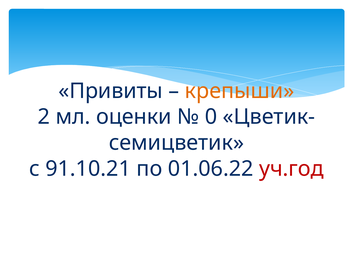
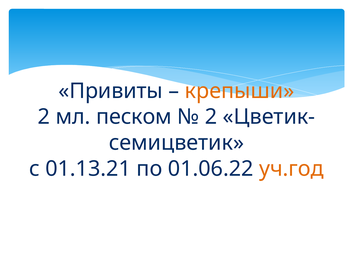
оценки: оценки -> песком
0 at (211, 117): 0 -> 2
91.10.21: 91.10.21 -> 01.13.21
уч.год colour: red -> orange
